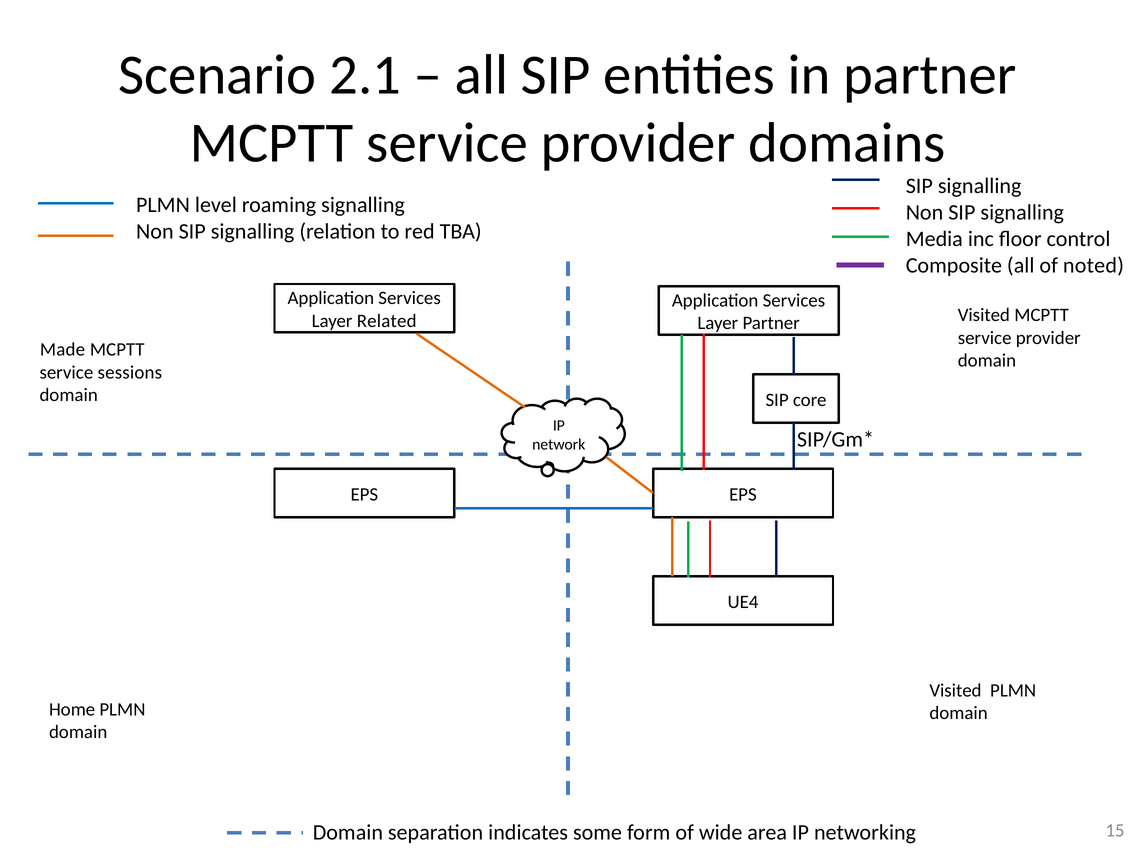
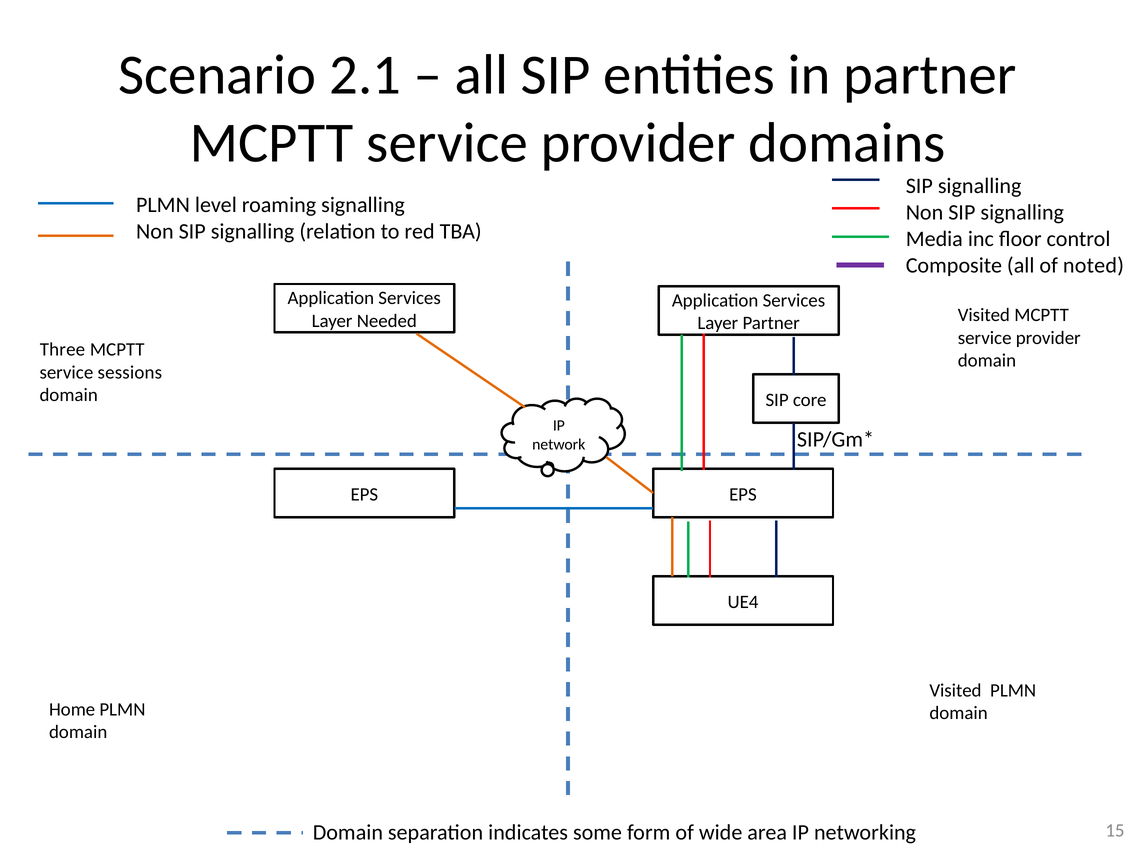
Related: Related -> Needed
Made: Made -> Three
